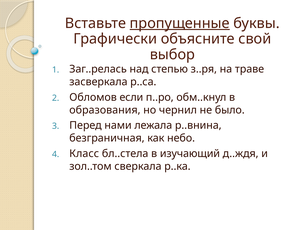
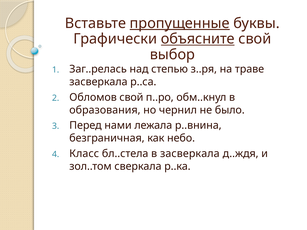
объясните underline: none -> present
Обломов если: если -> свой
в изучающий: изучающий -> засверкала
